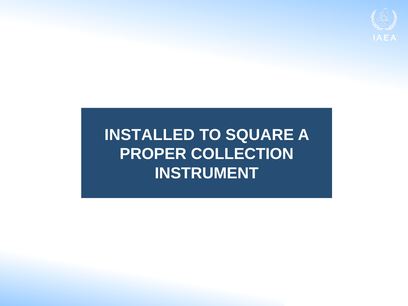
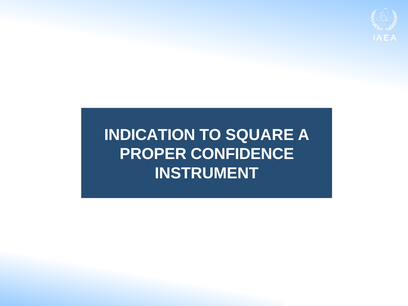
INSTALLED: INSTALLED -> INDICATION
COLLECTION: COLLECTION -> CONFIDENCE
